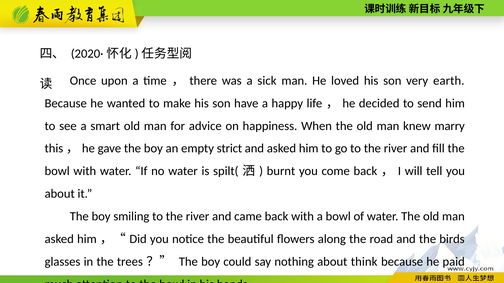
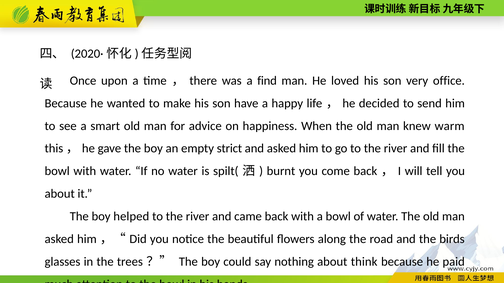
sick: sick -> find
earth: earth -> office
marry: marry -> warm
smiling: smiling -> helped
